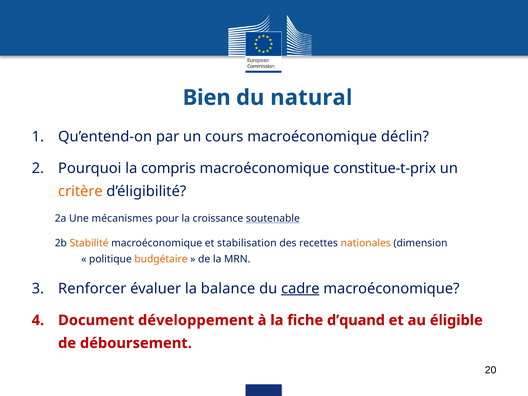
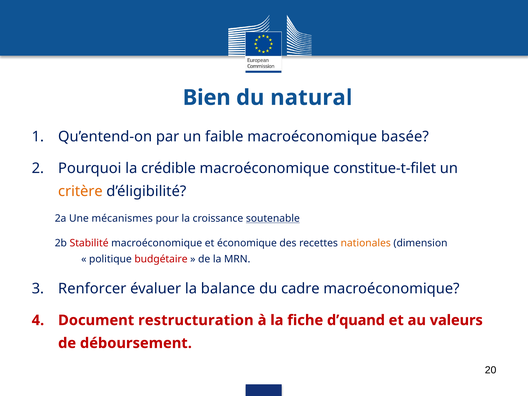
cours: cours -> faible
déclin: déclin -> basée
compris: compris -> crédible
constitue-t-prix: constitue-t-prix -> constitue-t-filet
Stabilité colour: orange -> red
stabilisation: stabilisation -> économique
budgétaire colour: orange -> red
cadre underline: present -> none
développement: développement -> restructuration
éligible: éligible -> valeurs
